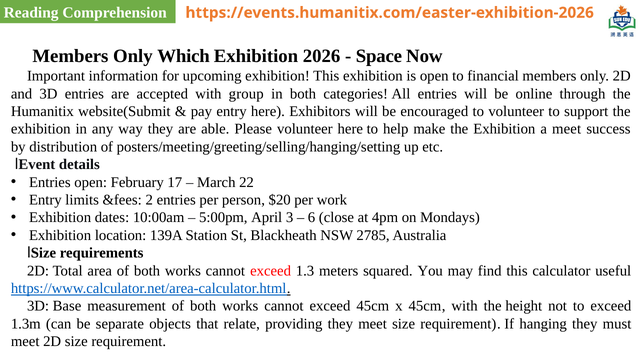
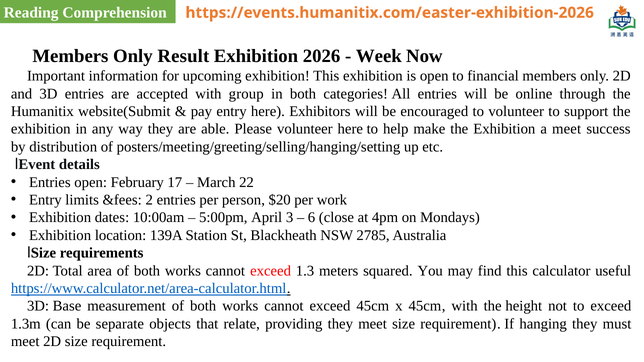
Which: Which -> Result
Space: Space -> Week
